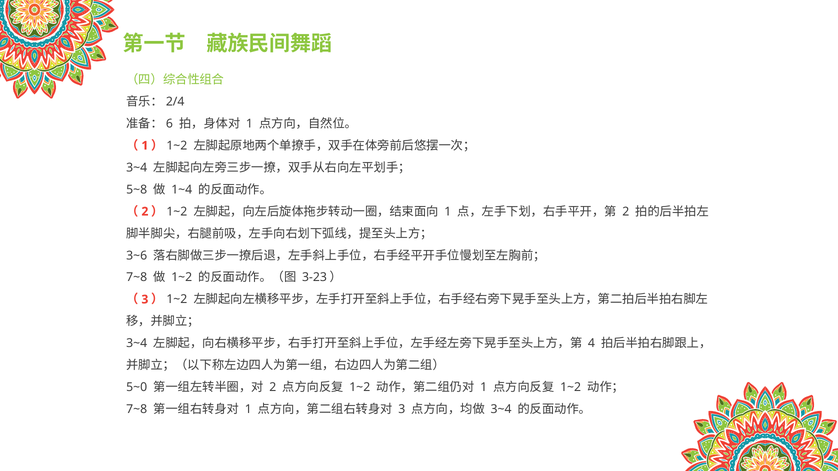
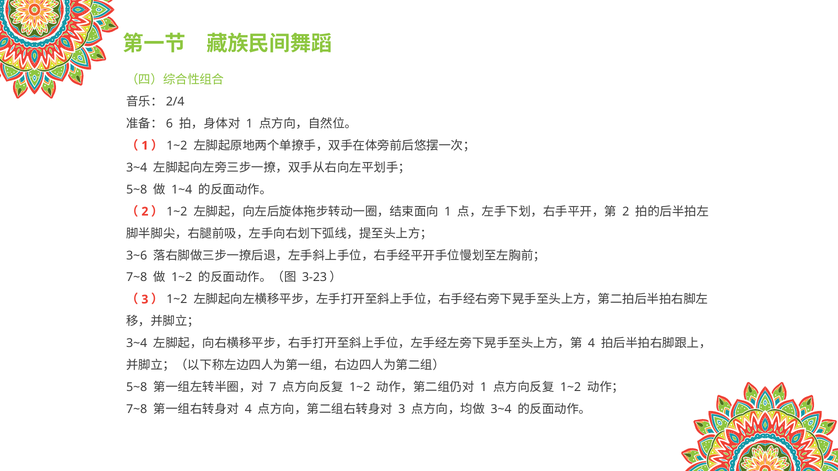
5~0 at (137, 388): 5~0 -> 5~8
2 at (273, 388): 2 -> 7
1 at (248, 410): 1 -> 4
